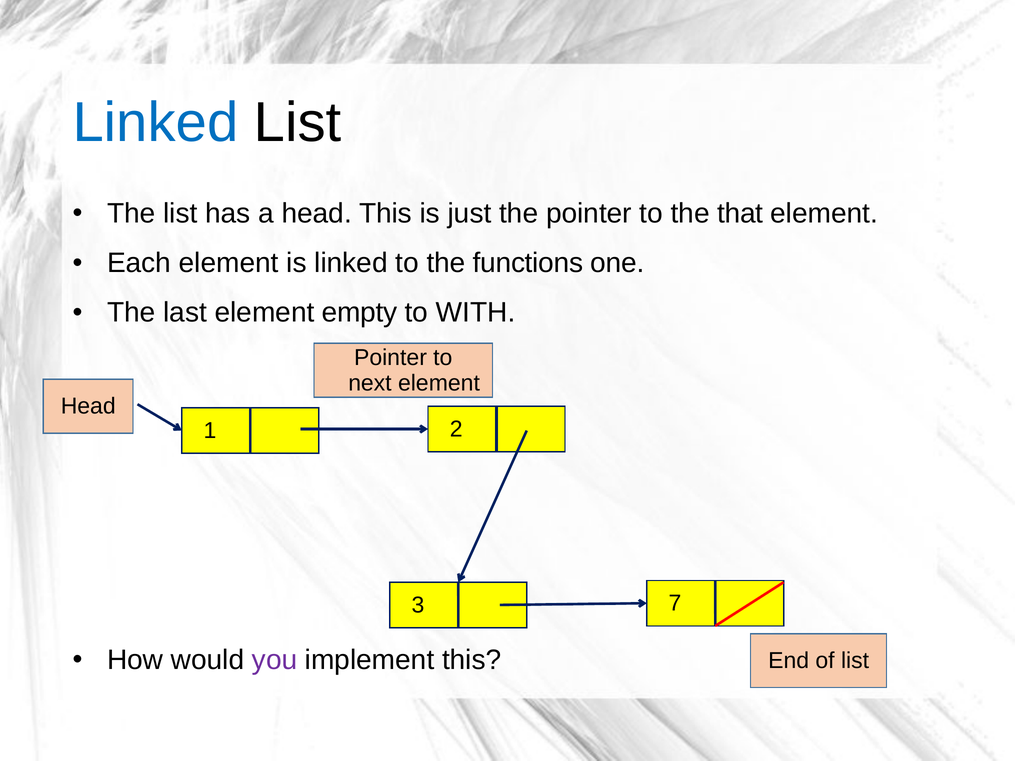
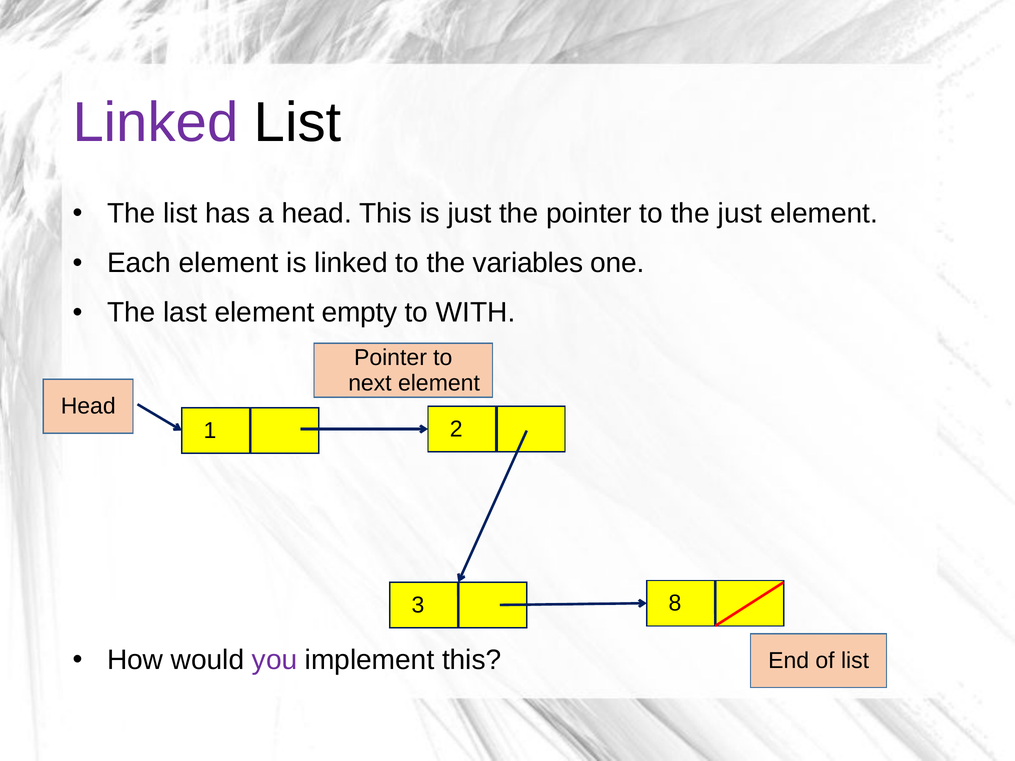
Linked at (155, 123) colour: blue -> purple
the that: that -> just
functions: functions -> variables
7: 7 -> 8
